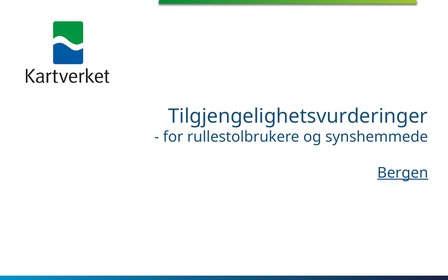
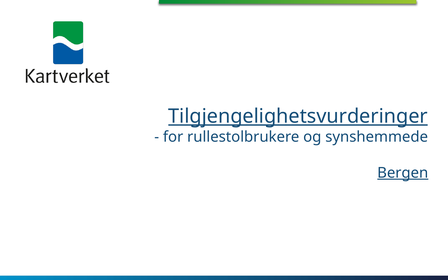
Tilgjengelighetsvurderinger underline: none -> present
